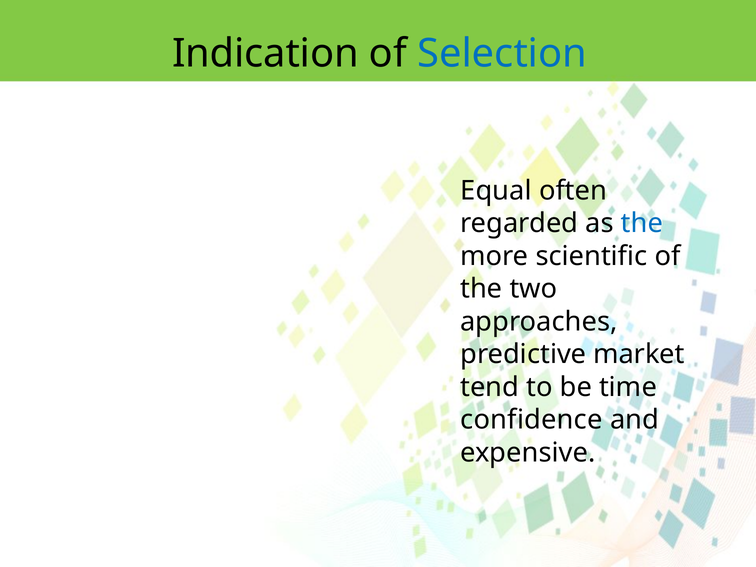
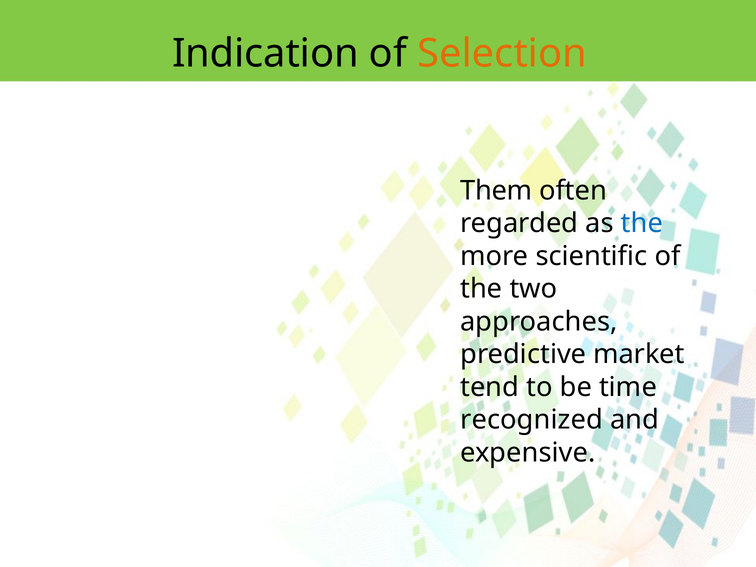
Selection colour: blue -> orange
Equal: Equal -> Them
confidence: confidence -> recognized
